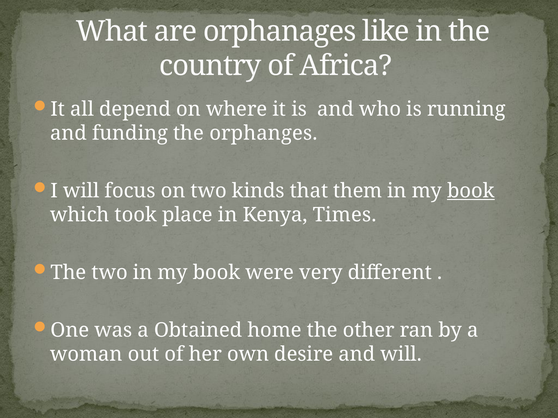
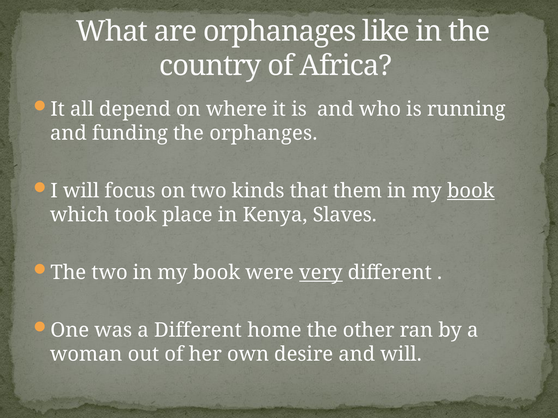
Times: Times -> Slaves
very underline: none -> present
a Obtained: Obtained -> Different
